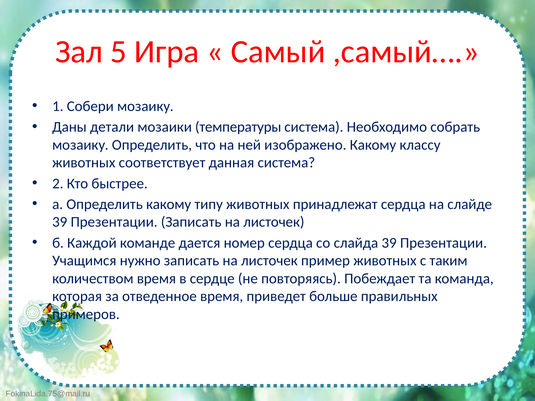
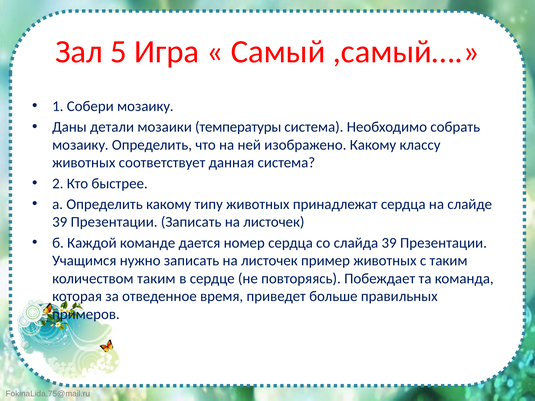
количеством время: время -> таким
